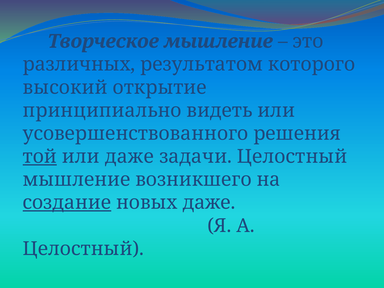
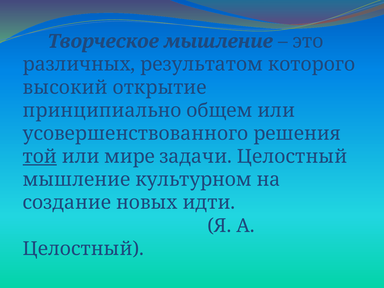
видеть: видеть -> общем
или даже: даже -> мире
возникшего: возникшего -> культурном
создание underline: present -> none
новых даже: даже -> идти
